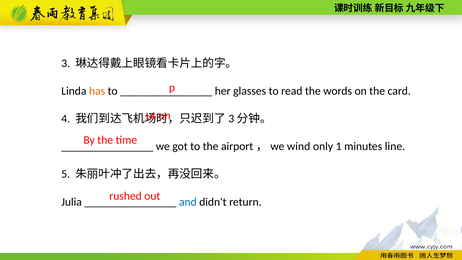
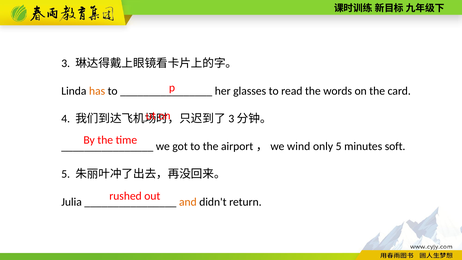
only 1: 1 -> 5
line: line -> soft
and colour: blue -> orange
